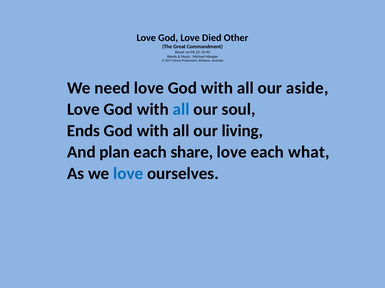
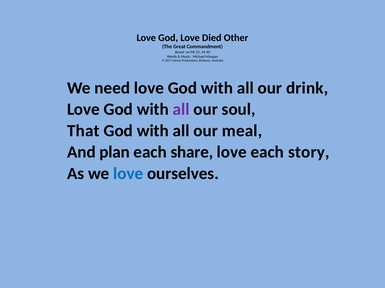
aside: aside -> drink
all at (181, 110) colour: blue -> purple
Ends: Ends -> That
living: living -> meal
what: what -> story
